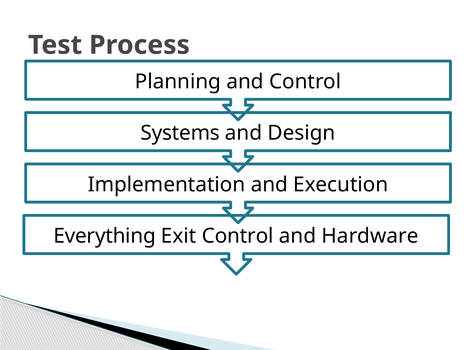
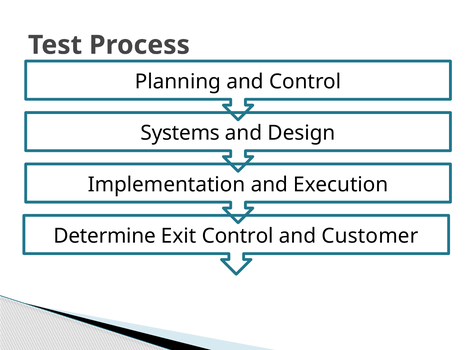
Everything: Everything -> Determine
Hardware: Hardware -> Customer
